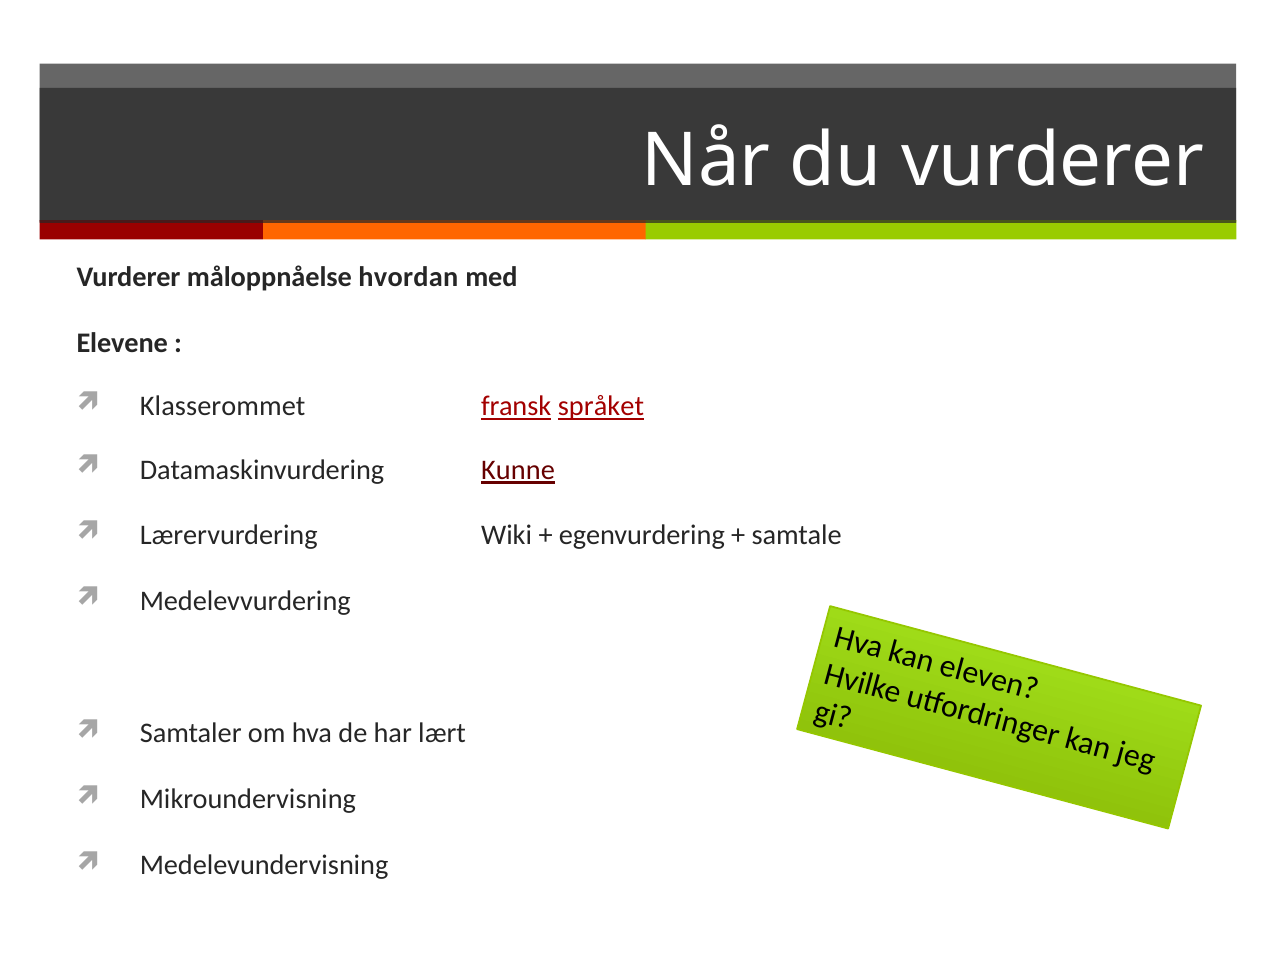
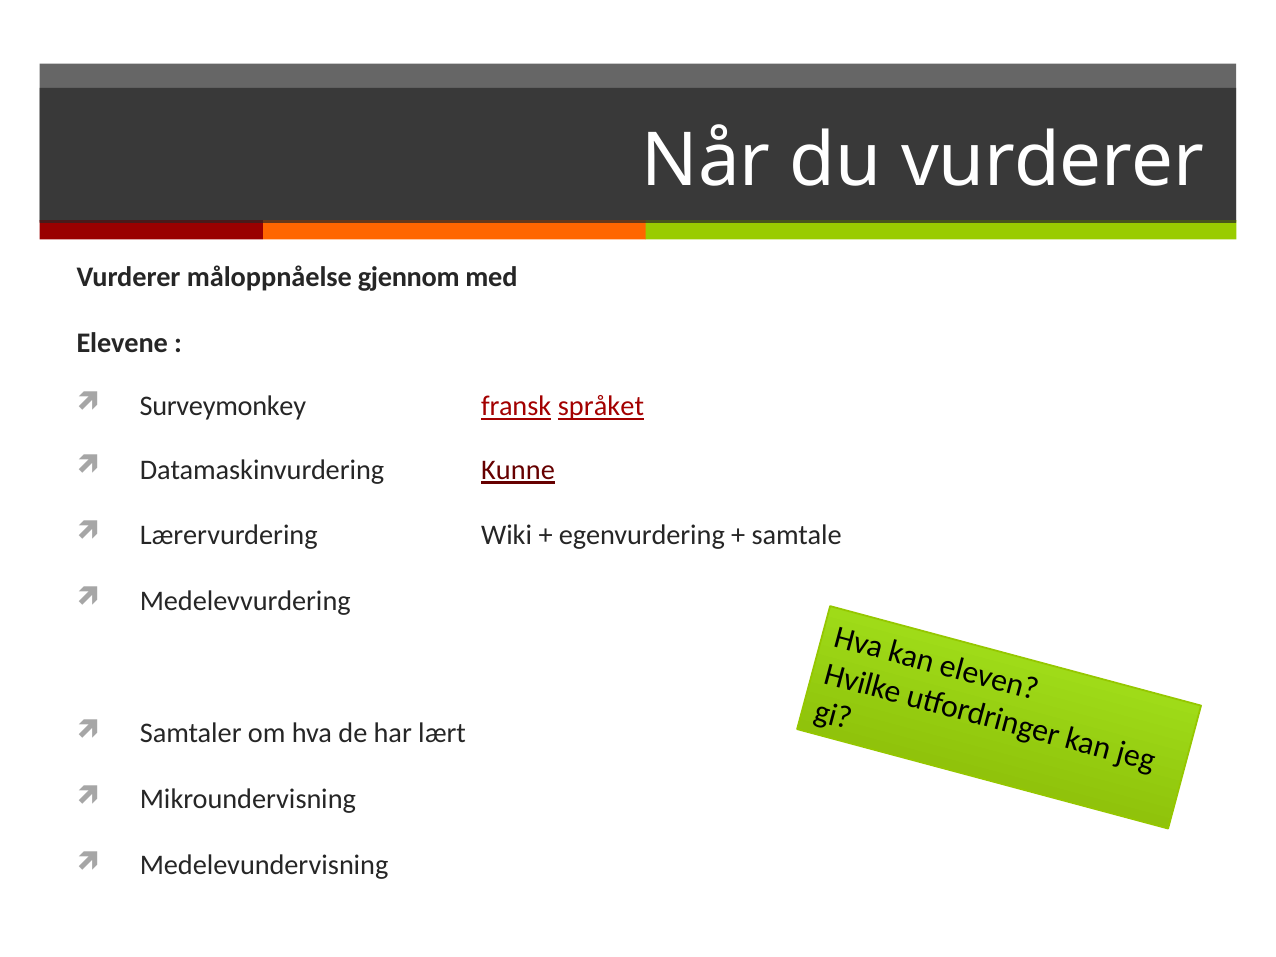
hvordan: hvordan -> gjennom
Klasserommet: Klasserommet -> Surveymonkey
